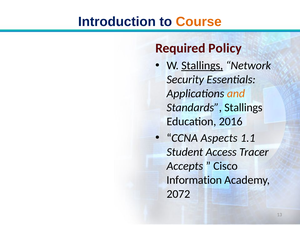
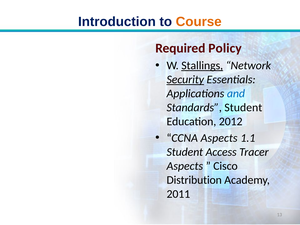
Security underline: none -> present
and colour: orange -> blue
Standards Stallings: Stallings -> Student
2016: 2016 -> 2012
Accepts at (185, 166): Accepts -> Aspects
Information: Information -> Distribution
2072: 2072 -> 2011
